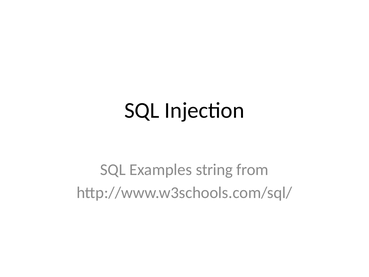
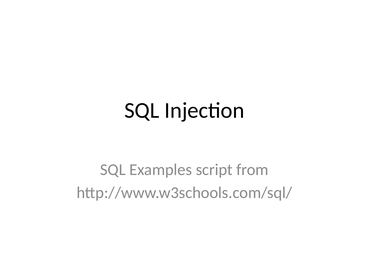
string: string -> script
